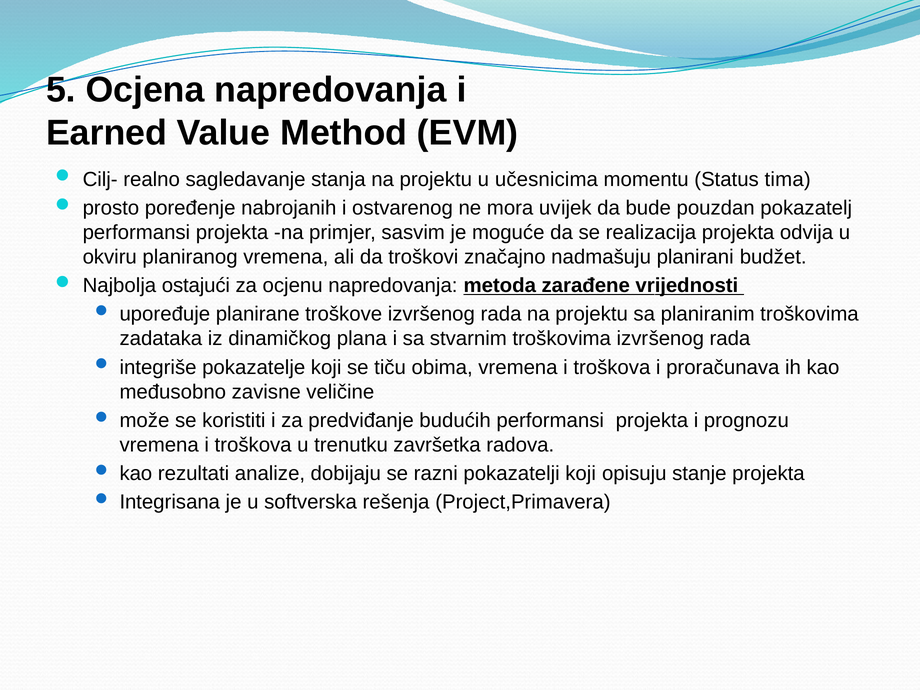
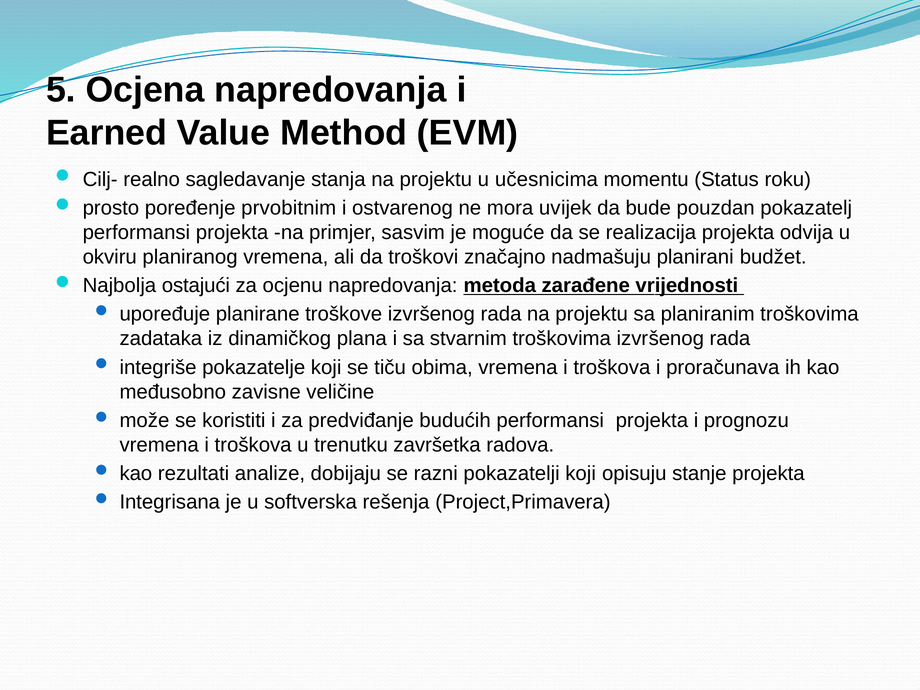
tima: tima -> roku
nabrojanih: nabrojanih -> prvobitnim
